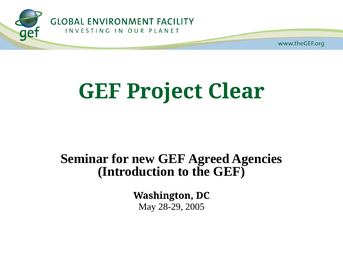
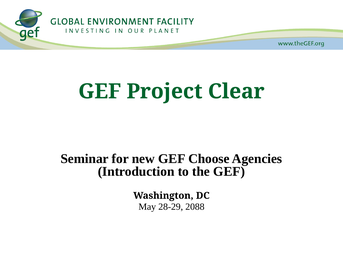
Agreed: Agreed -> Choose
2005: 2005 -> 2088
